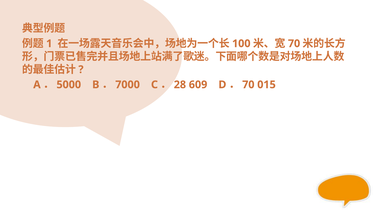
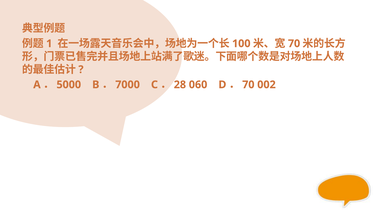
609: 609 -> 060
015: 015 -> 002
